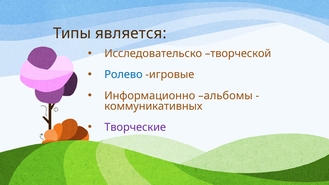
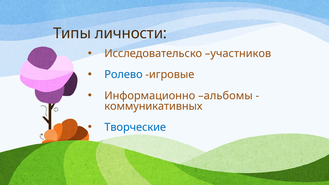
является: является -> личности
творческой: творческой -> участников
Творческие colour: purple -> blue
